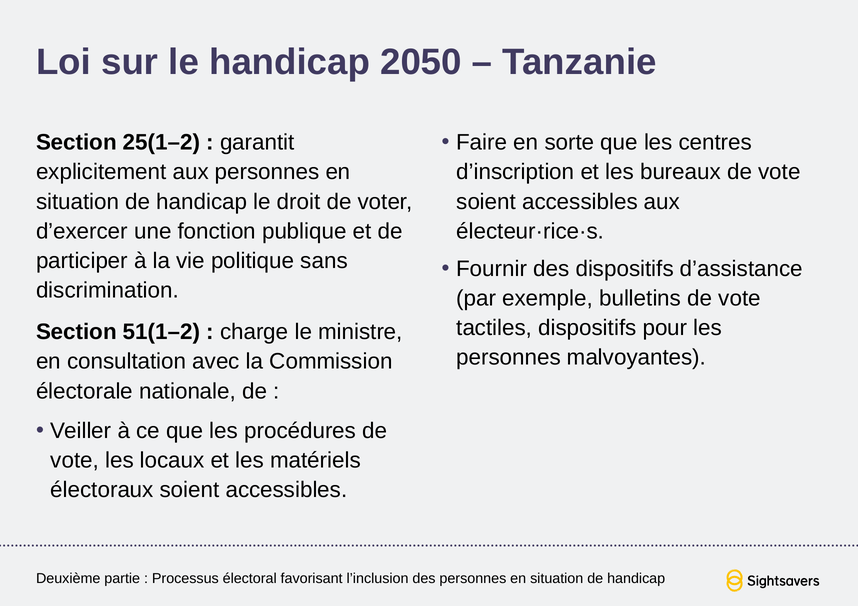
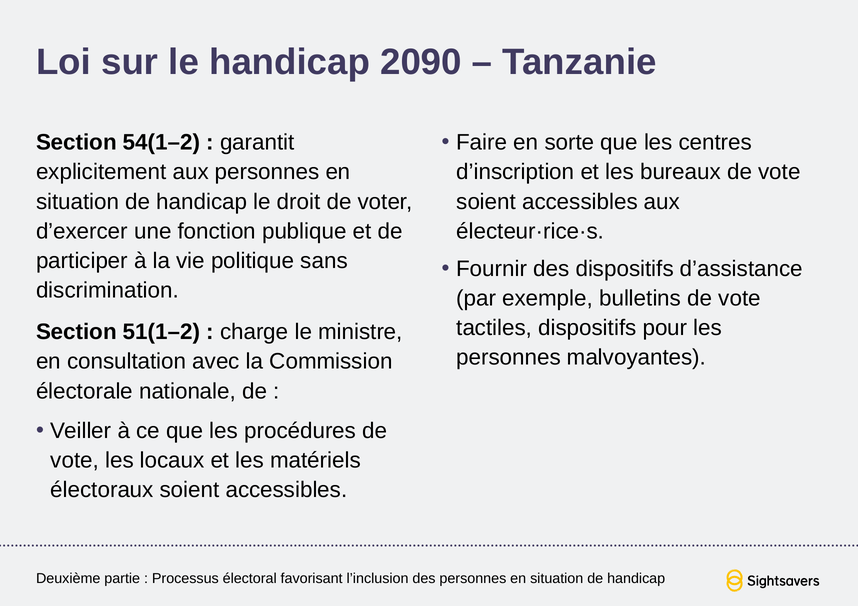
2050: 2050 -> 2090
25(1–2: 25(1–2 -> 54(1–2
